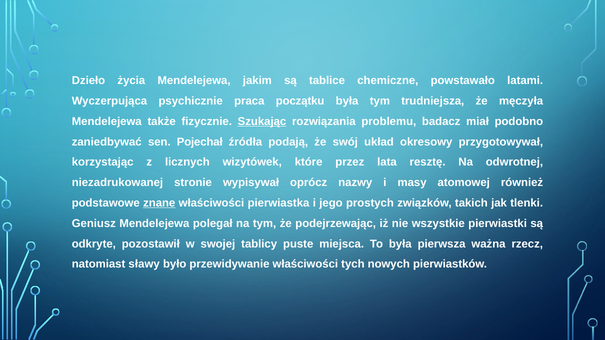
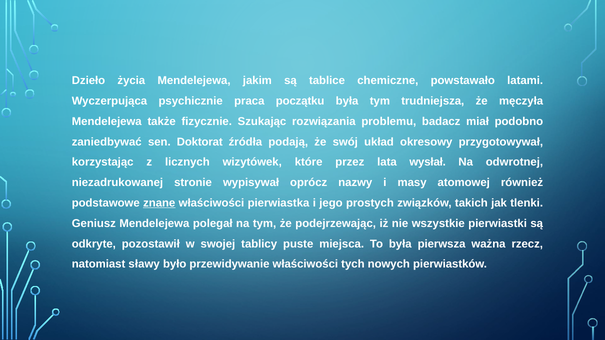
Szukając underline: present -> none
Pojechał: Pojechał -> Doktorat
resztę: resztę -> wysłał
